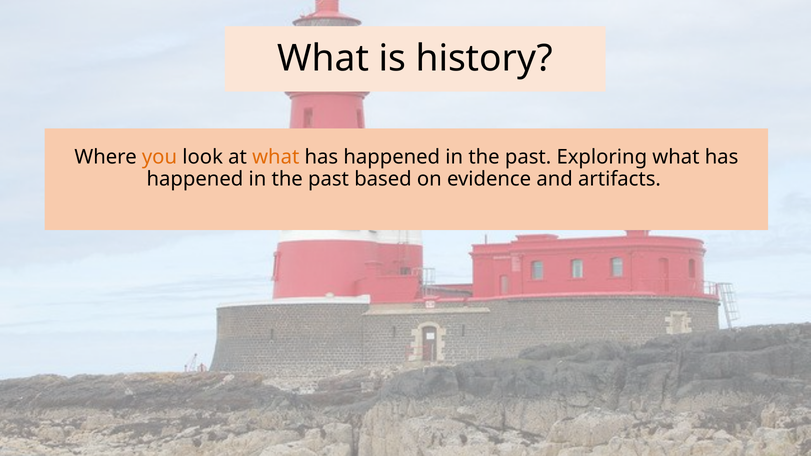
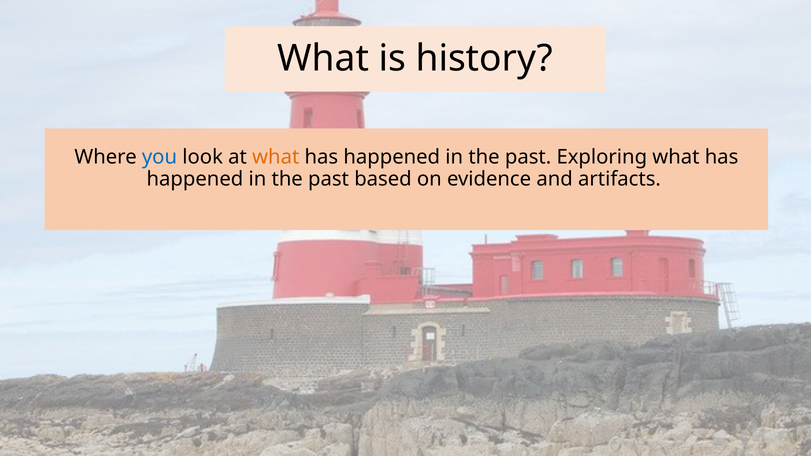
you colour: orange -> blue
